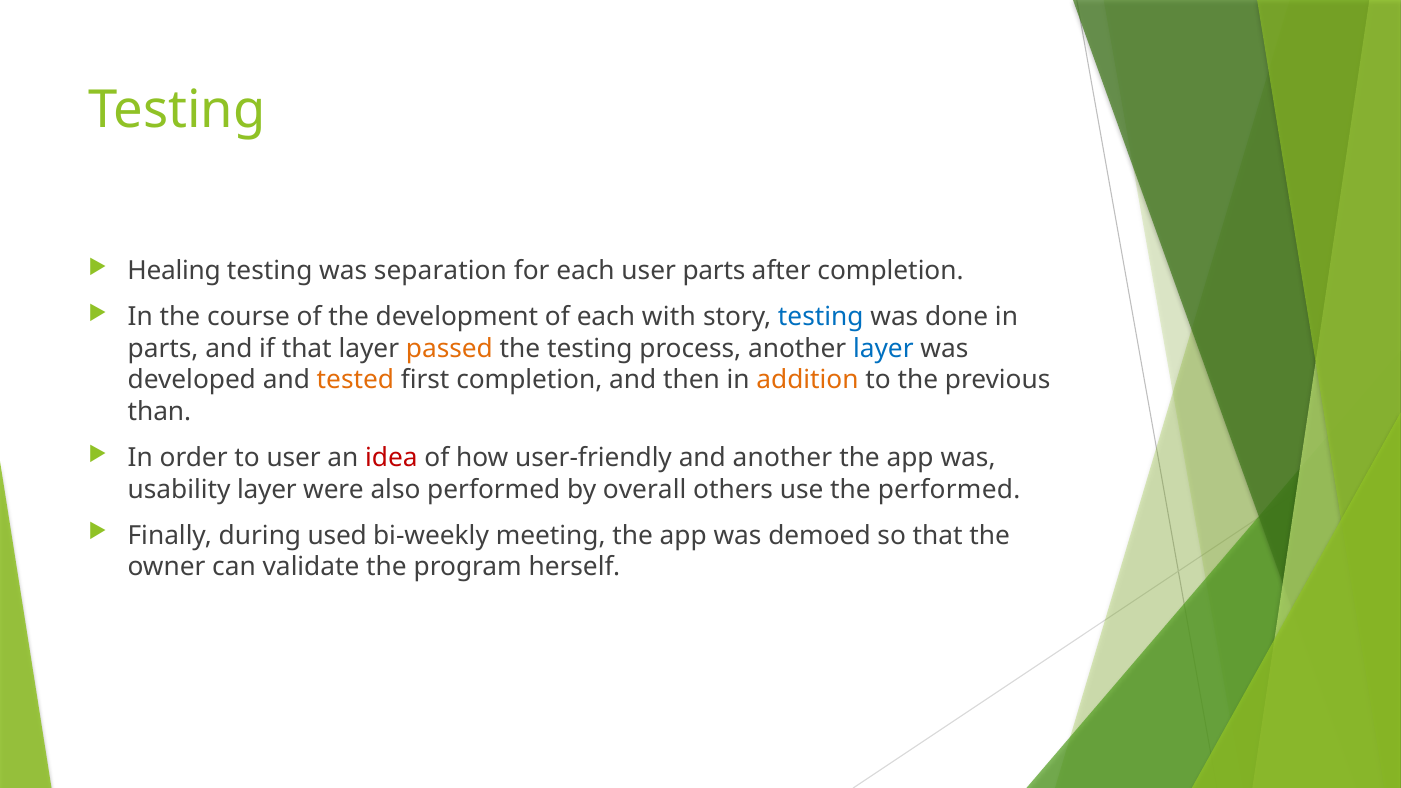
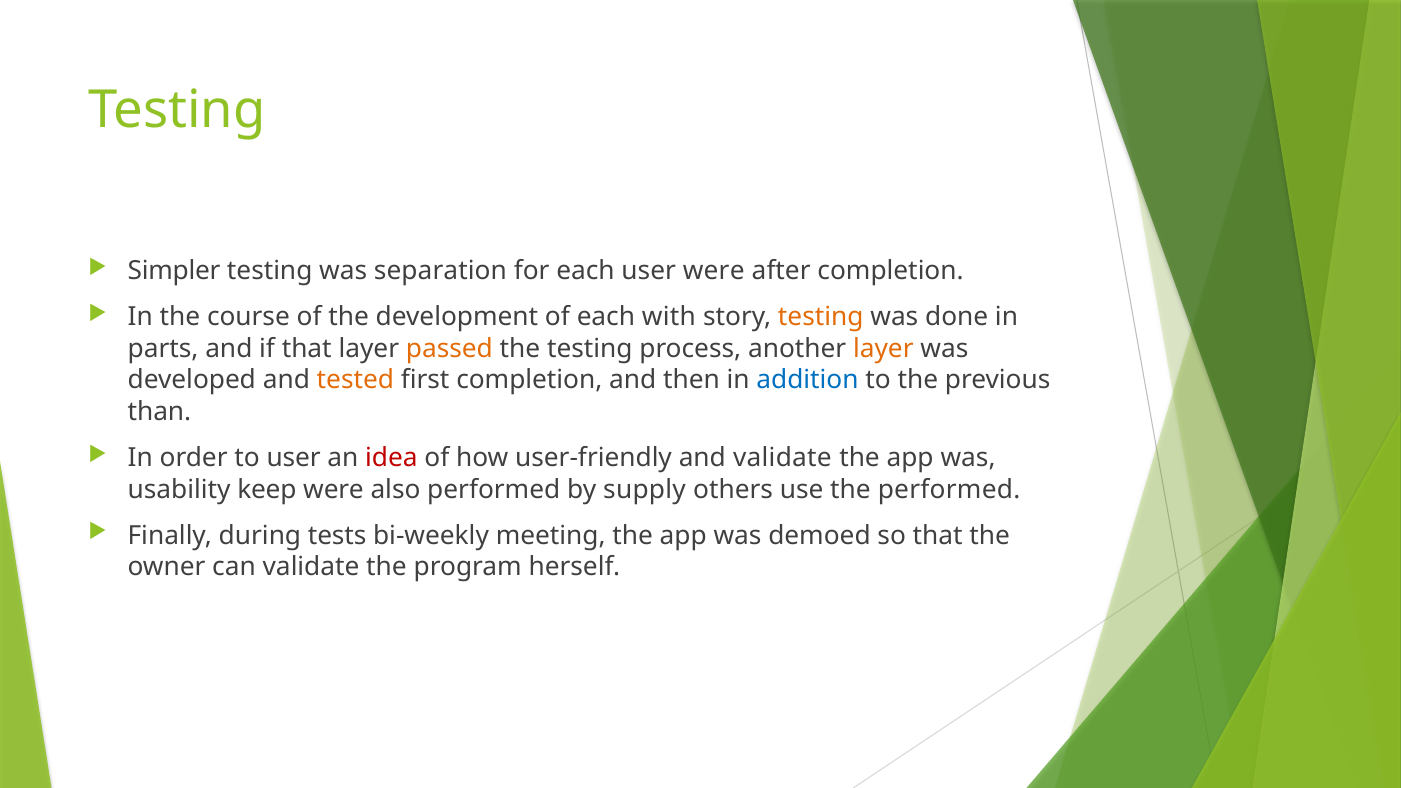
Healing: Healing -> Simpler
user parts: parts -> were
testing at (821, 317) colour: blue -> orange
layer at (883, 349) colour: blue -> orange
addition colour: orange -> blue
and another: another -> validate
usability layer: layer -> keep
overall: overall -> supply
used: used -> tests
